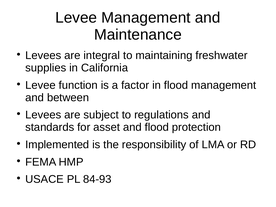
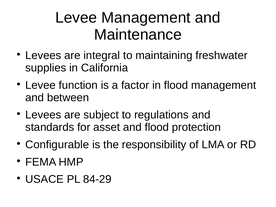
Implemented: Implemented -> Configurable
84-93: 84-93 -> 84-29
